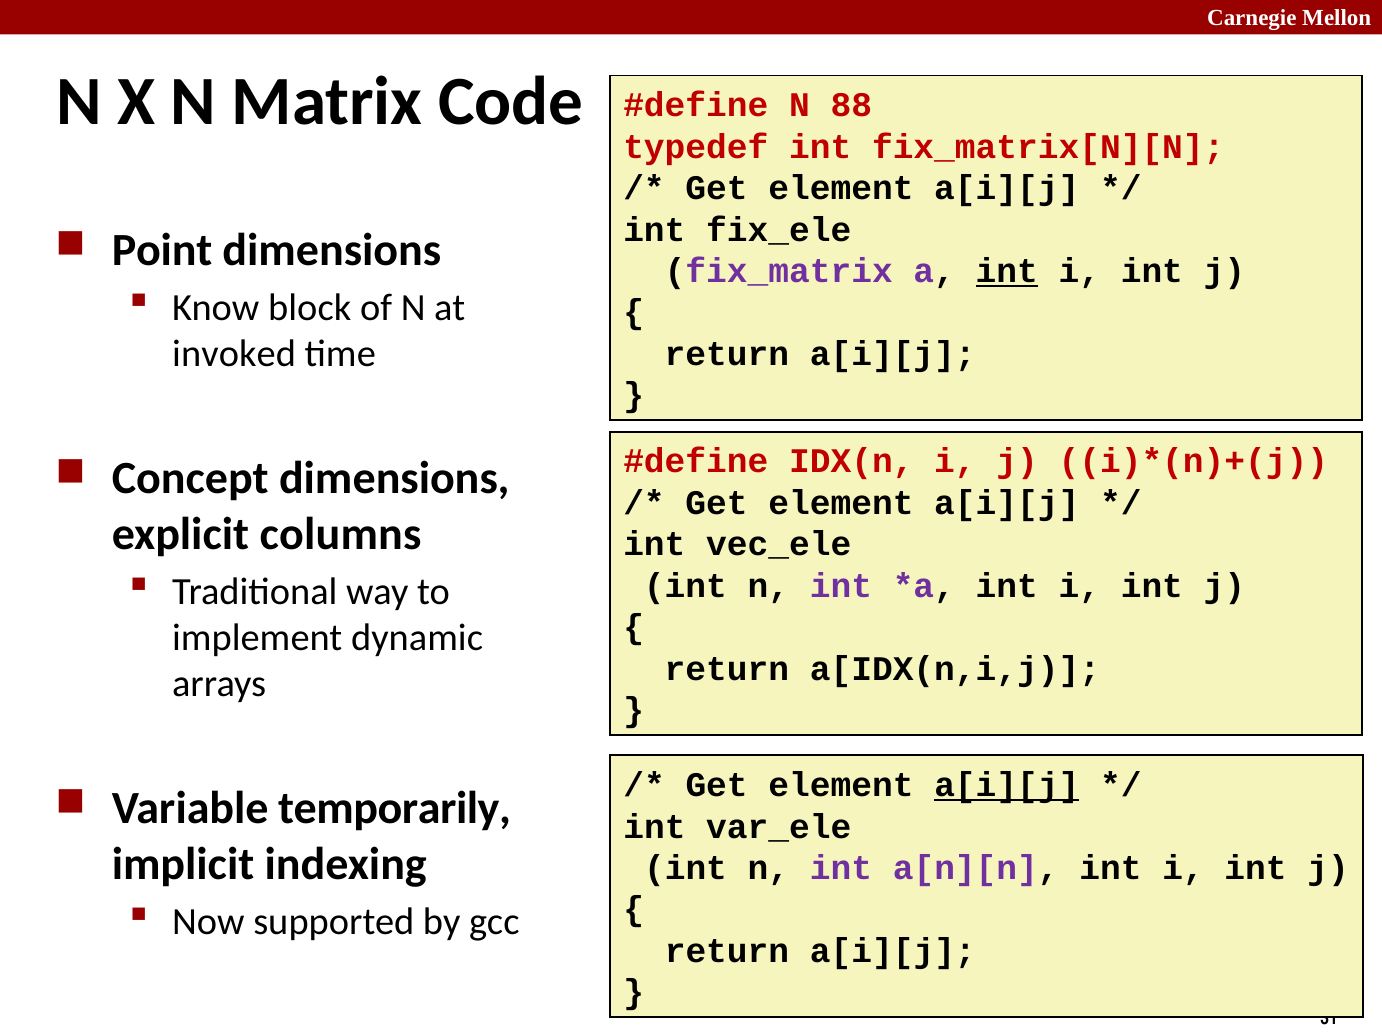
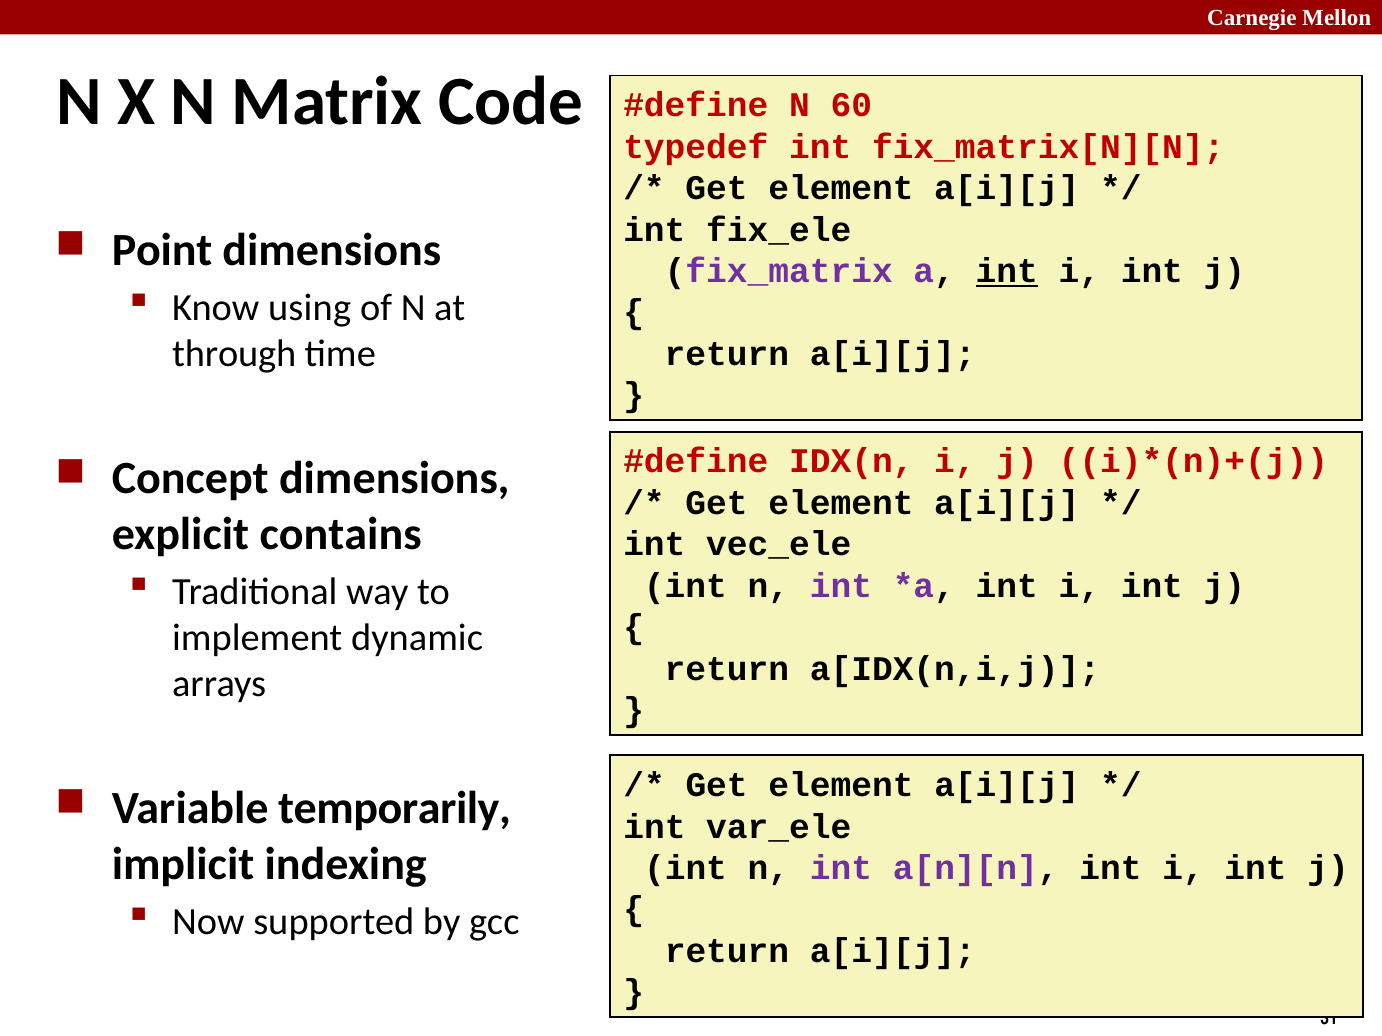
88: 88 -> 60
block: block -> using
invoked: invoked -> through
columns: columns -> contains
a[i][j at (1007, 786) underline: present -> none
